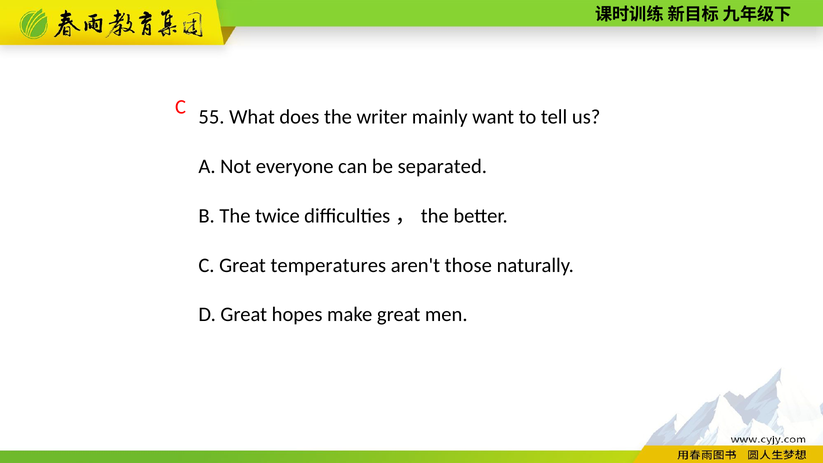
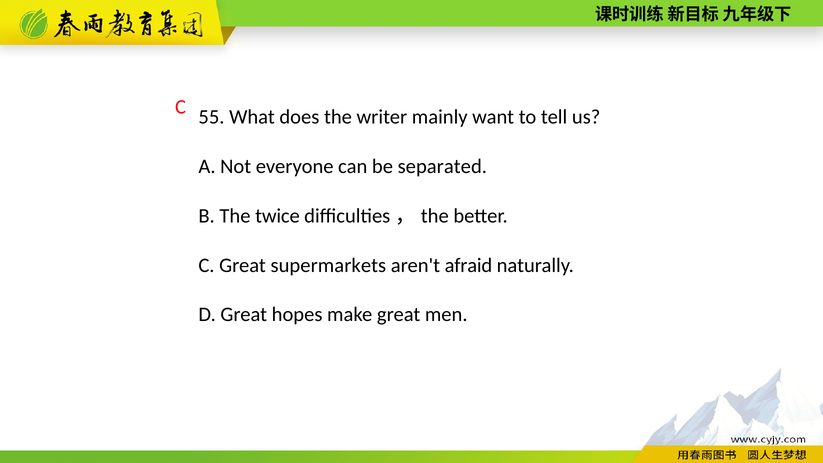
temperatures: temperatures -> supermarkets
those: those -> afraid
